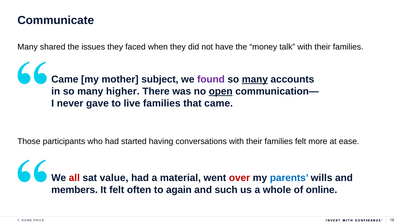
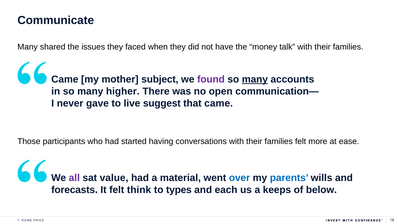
open underline: present -> none
live families: families -> suggest
all colour: red -> purple
over colour: red -> blue
members: members -> forecasts
often: often -> think
again: again -> types
such: such -> each
whole: whole -> keeps
online: online -> below
